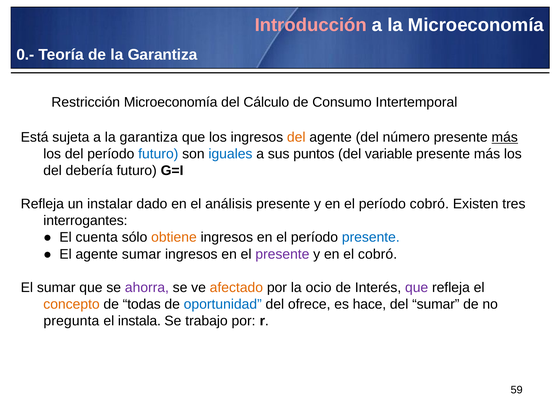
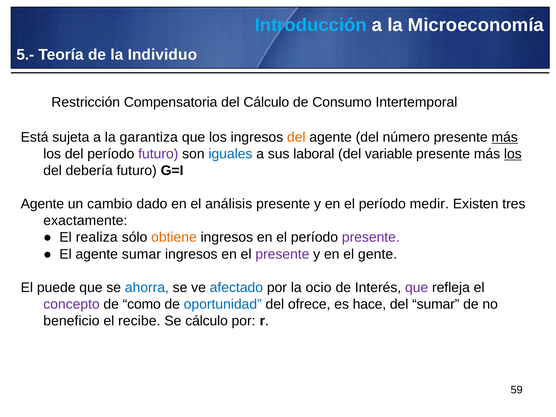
Introducción colour: pink -> light blue
0.-: 0.- -> 5.-
de la Garantiza: Garantiza -> Individuo
Restricción Microeconomía: Microeconomía -> Compensatoria
futuro at (158, 154) colour: blue -> purple
puntos: puntos -> laboral
los at (513, 154) underline: none -> present
Refleja at (42, 204): Refleja -> Agente
instalar: instalar -> cambio
período cobró: cobró -> medir
interrogantes: interrogantes -> exactamente
cuenta: cuenta -> realiza
presente at (371, 237) colour: blue -> purple
el cobró: cobró -> gente
El sumar: sumar -> puede
ahorra colour: purple -> blue
afectado colour: orange -> blue
concepto colour: orange -> purple
todas: todas -> como
pregunta: pregunta -> beneficio
instala: instala -> recibe
Se trabajo: trabajo -> cálculo
